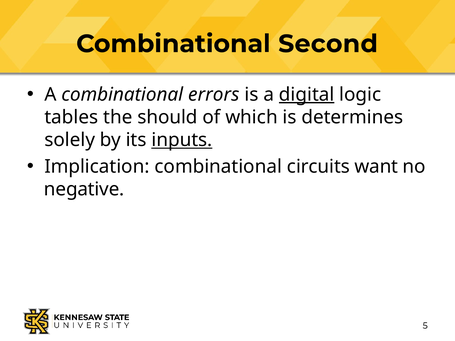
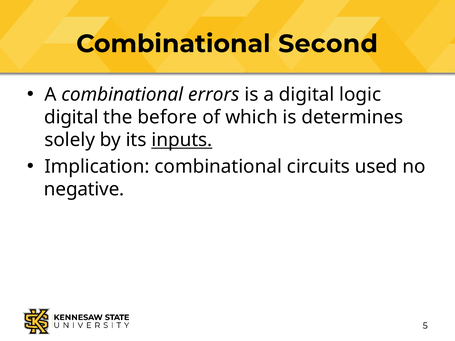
digital at (307, 95) underline: present -> none
tables at (71, 117): tables -> digital
should: should -> before
want: want -> used
